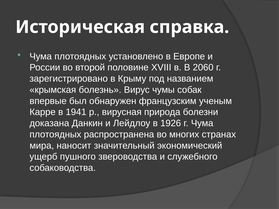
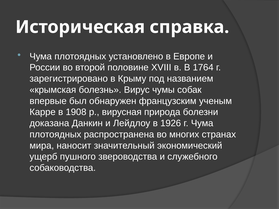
2060: 2060 -> 1764
1941: 1941 -> 1908
